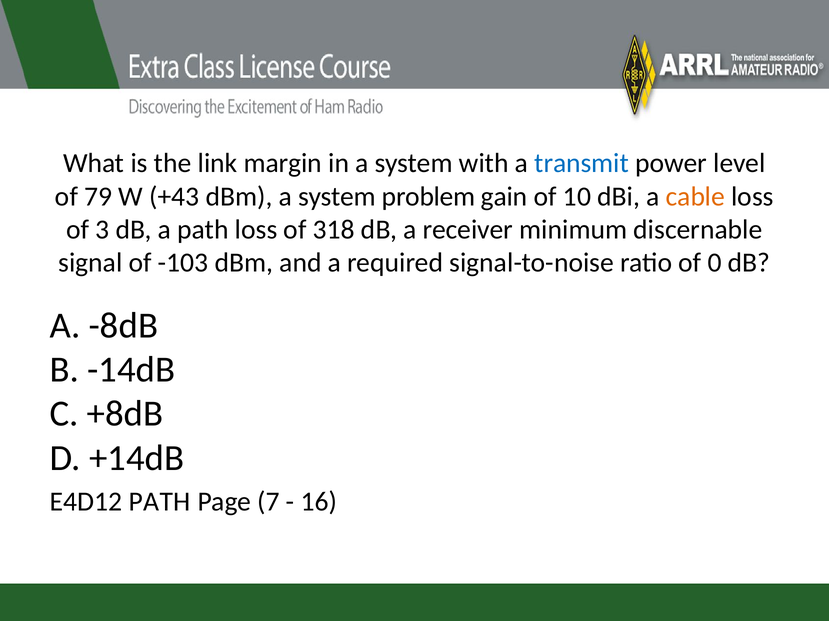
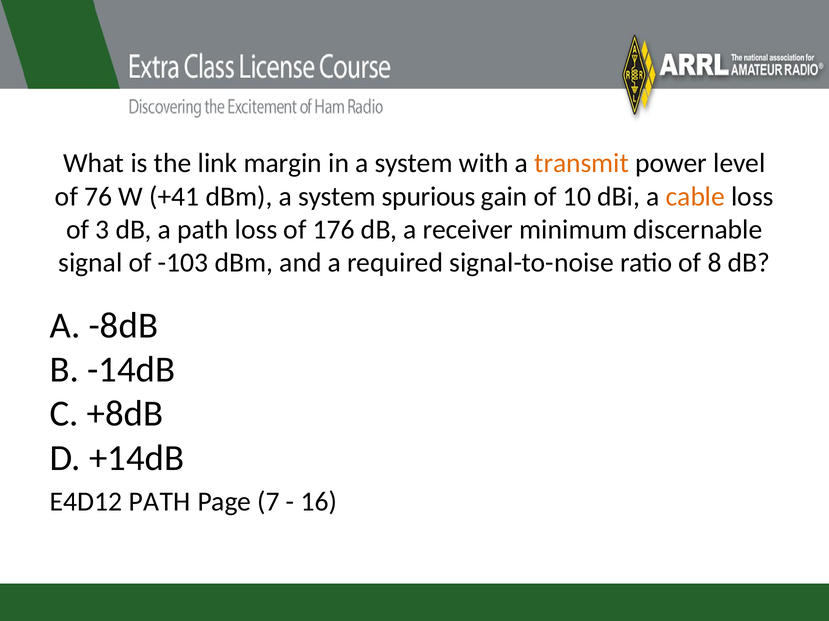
transmit colour: blue -> orange
79: 79 -> 76
+43: +43 -> +41
problem: problem -> spurious
318: 318 -> 176
0: 0 -> 8
